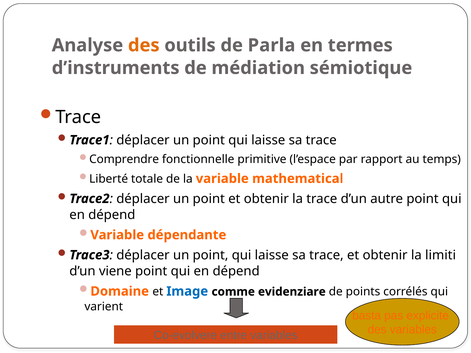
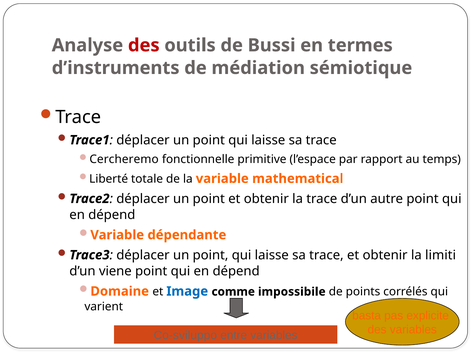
des at (144, 45) colour: orange -> red
Parla: Parla -> Bussi
Comprendre: Comprendre -> Cercheremo
evidenziare: evidenziare -> impossibile
Co-evolvere: Co-evolvere -> Co-sviluppo
